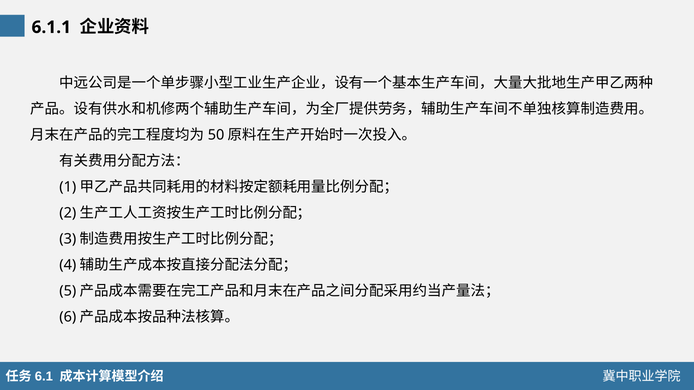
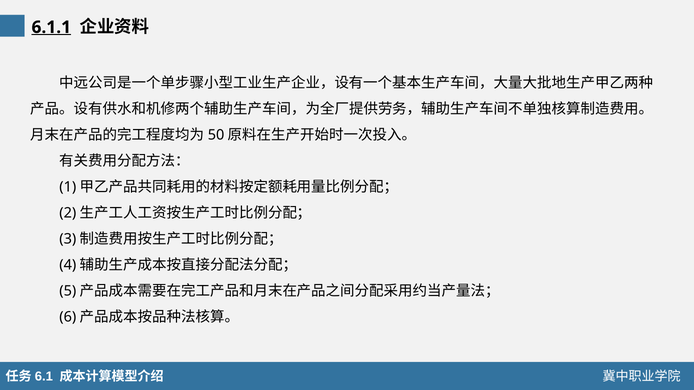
6.1.1 underline: none -> present
